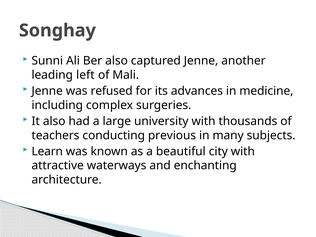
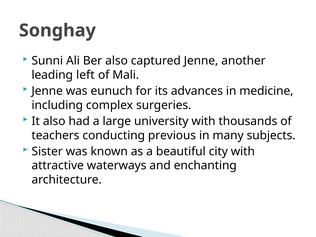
refused: refused -> eunuch
Learn: Learn -> Sister
